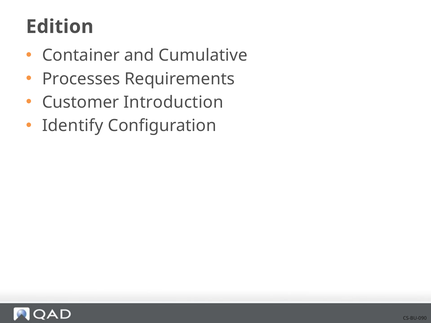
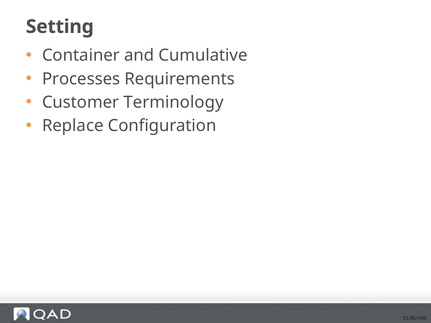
Edition: Edition -> Setting
Introduction: Introduction -> Terminology
Identify: Identify -> Replace
